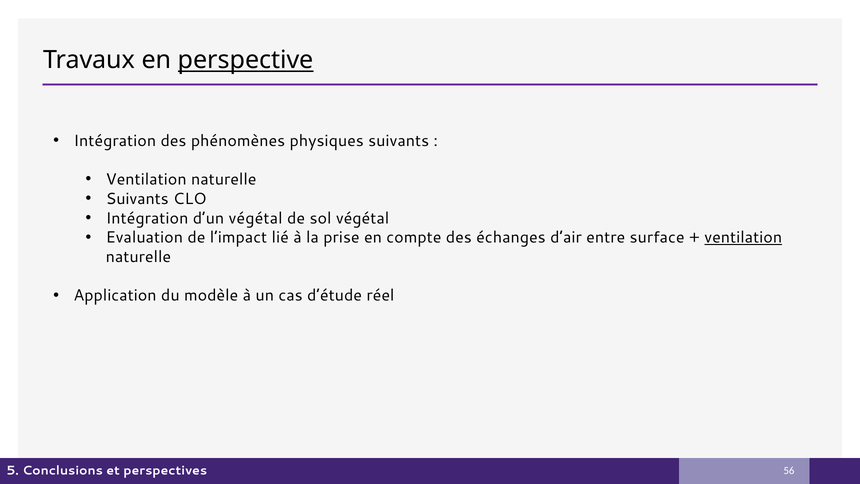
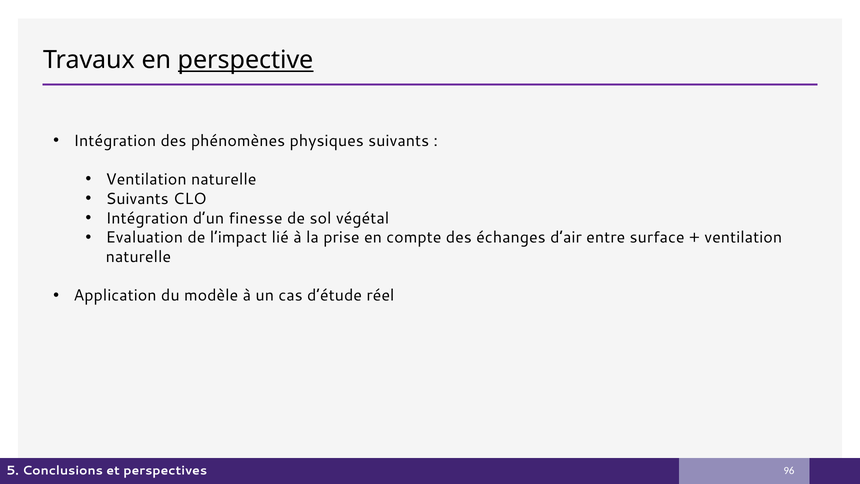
d’un végétal: végétal -> finesse
ventilation at (743, 237) underline: present -> none
56: 56 -> 96
